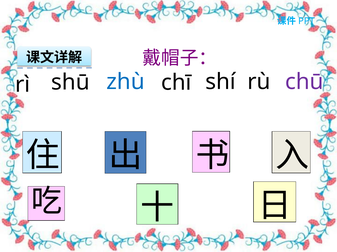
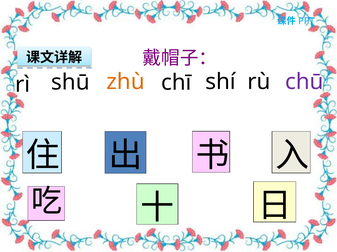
zhù colour: blue -> orange
